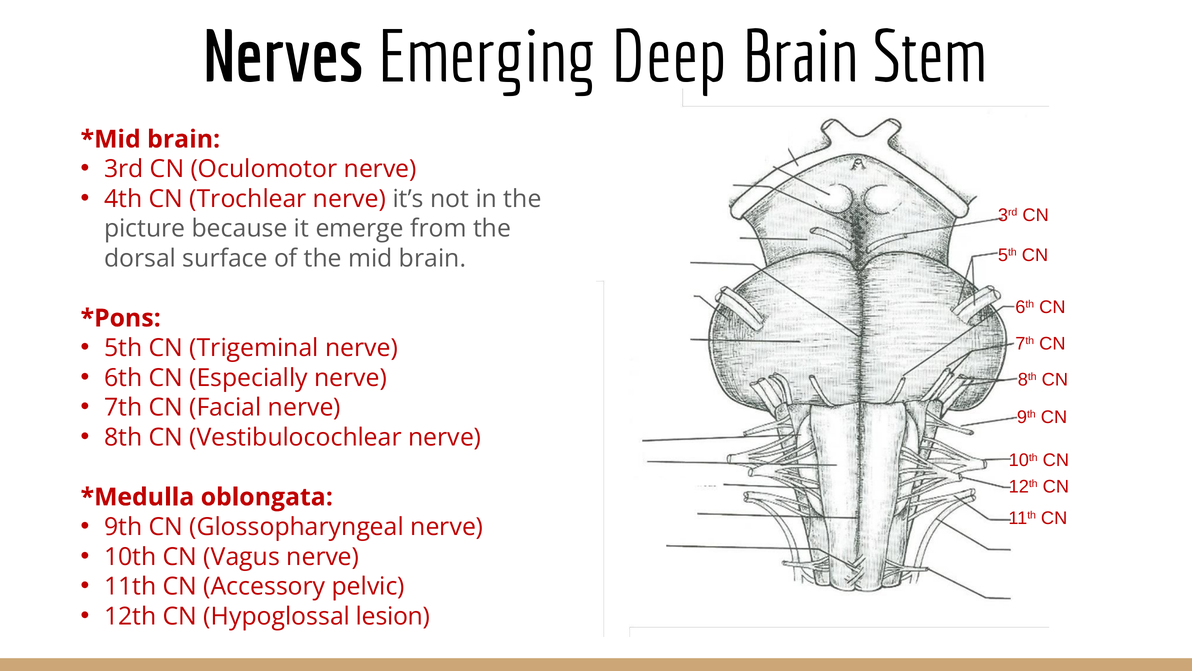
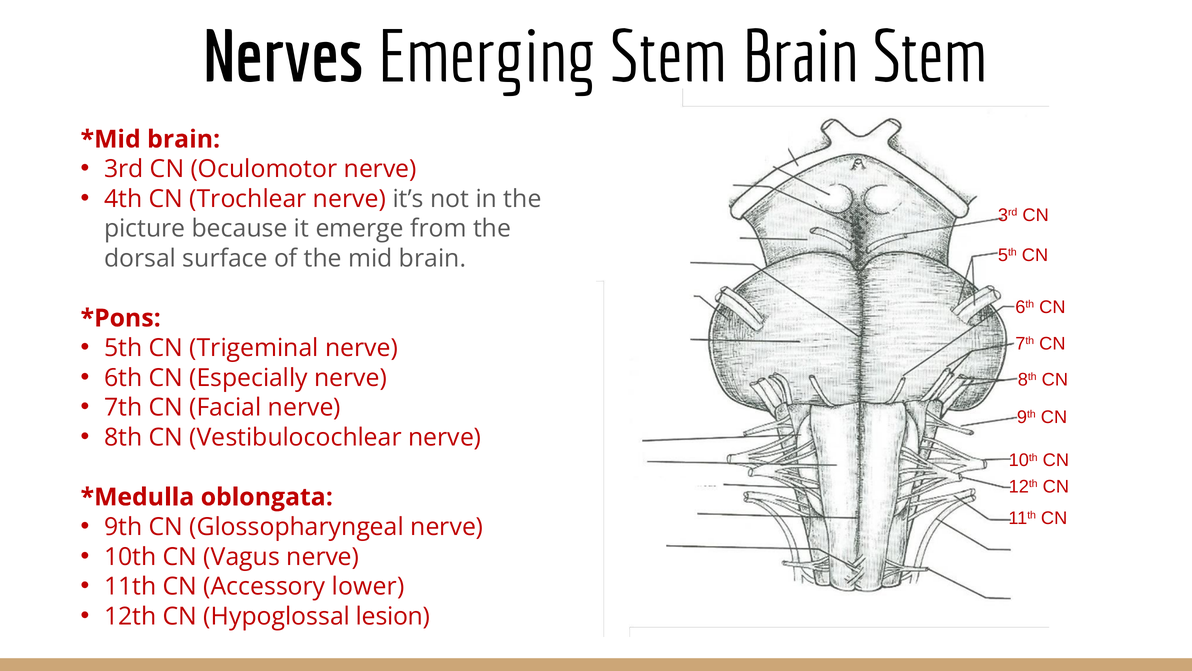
Emerging Deep: Deep -> Stem
pelvic: pelvic -> lower
